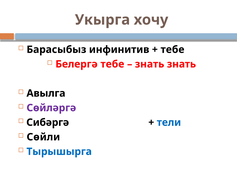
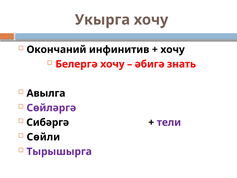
Барасыбыз: Барасыбыз -> Окончаний
тебе at (172, 49): тебе -> хочу
Белергә тебе: тебе -> хочу
знать at (150, 64): знать -> әбигә
тели colour: blue -> purple
Тырышырга colour: blue -> purple
